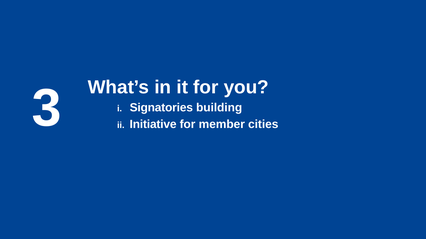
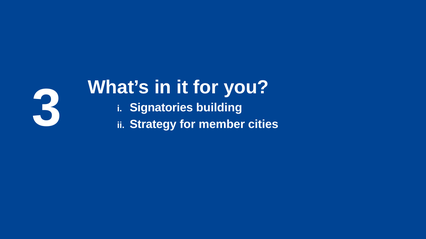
Initiative: Initiative -> Strategy
